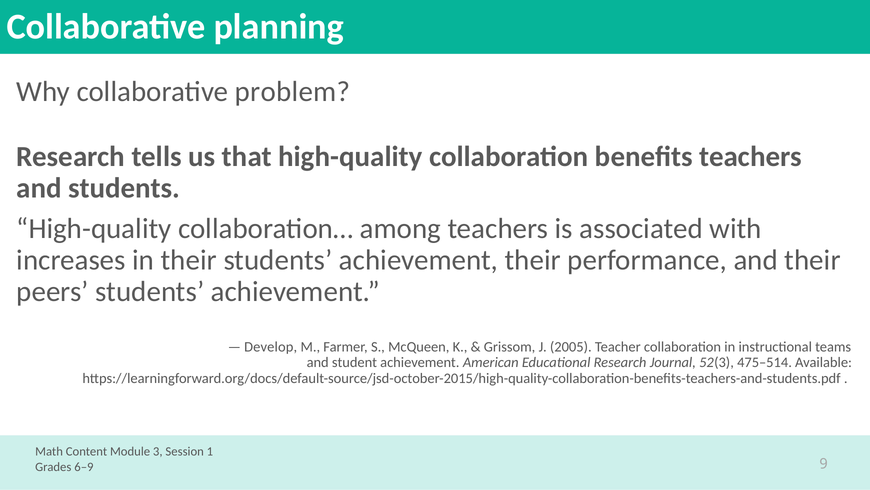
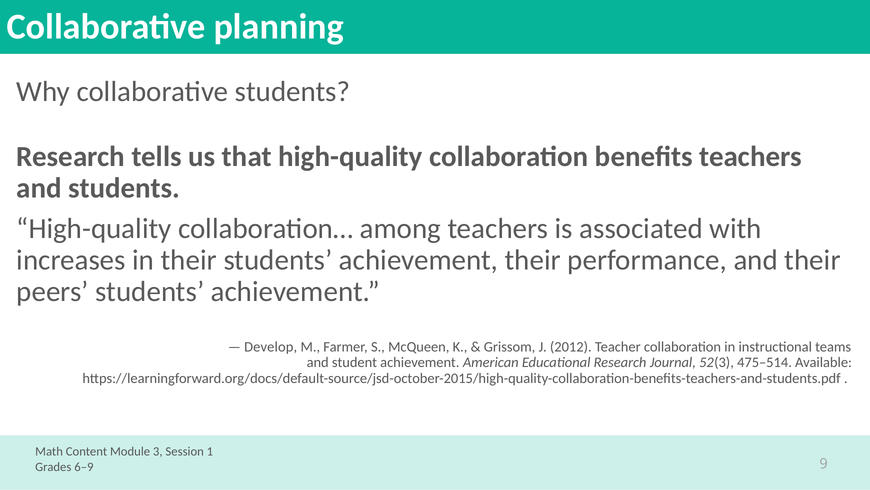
collaborative problem: problem -> students
2005: 2005 -> 2012
